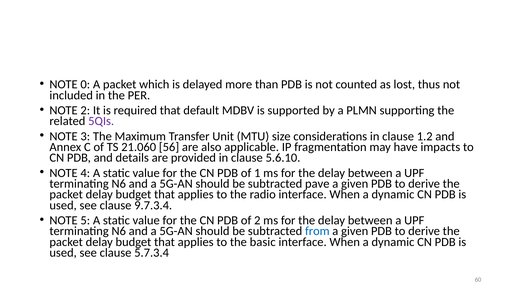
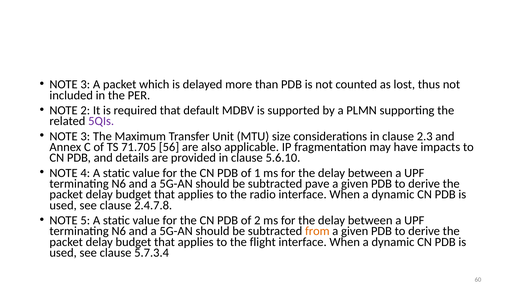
0 at (85, 84): 0 -> 3
1.2: 1.2 -> 2.3
21.060: 21.060 -> 71.705
9.7.3.4: 9.7.3.4 -> 2.4.7.8
from colour: blue -> orange
basic: basic -> flight
